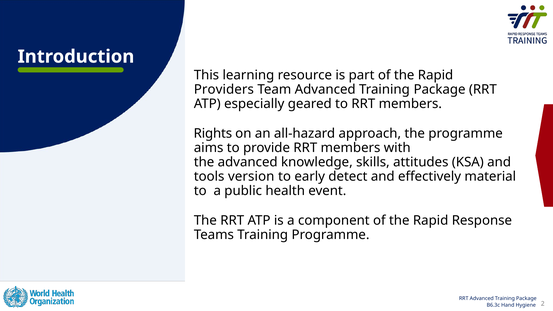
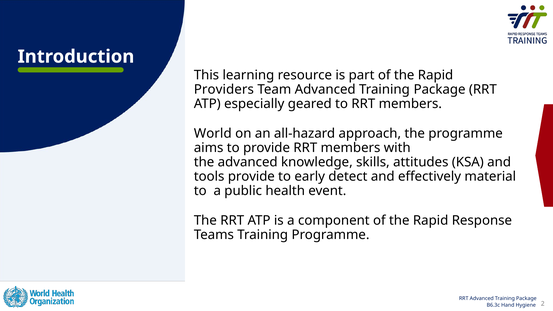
Rights: Rights -> World
tools version: version -> provide
